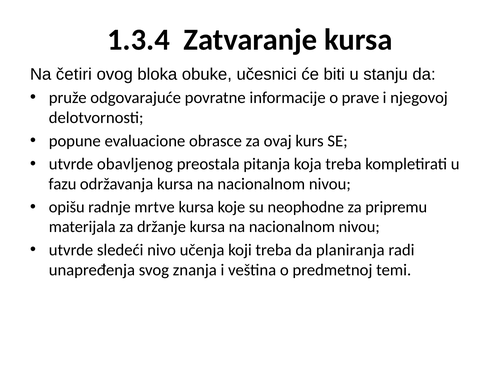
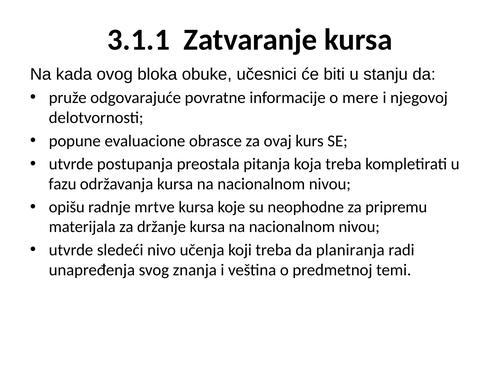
1.3.4: 1.3.4 -> 3.1.1
četiri: četiri -> kada
prave: prave -> mere
obavljenog: obavljenog -> postupanja
